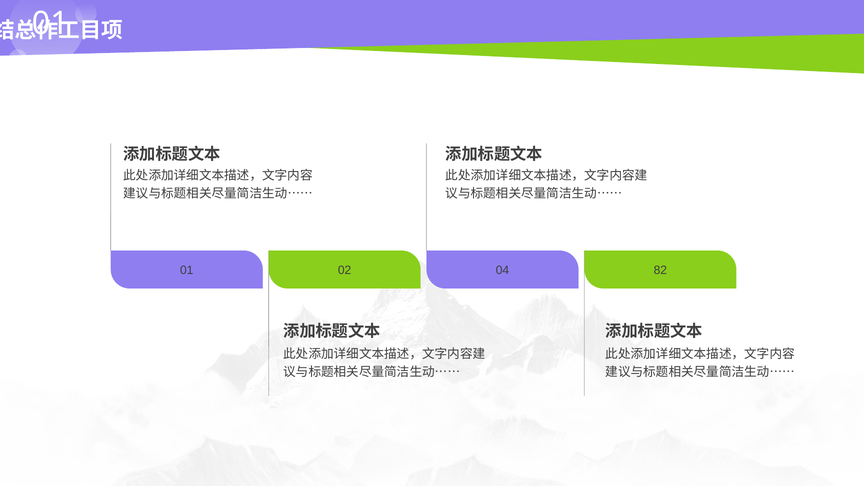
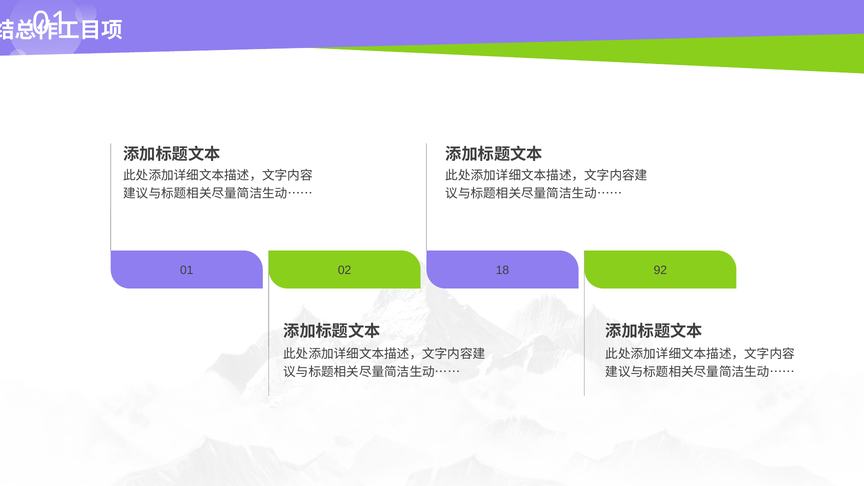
04: 04 -> 18
82: 82 -> 92
